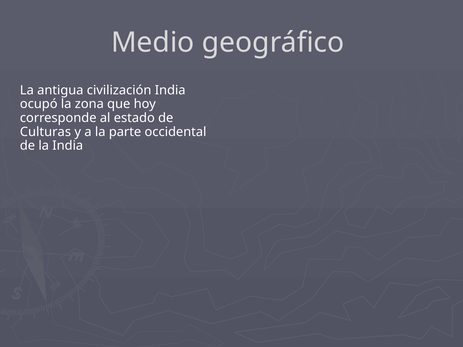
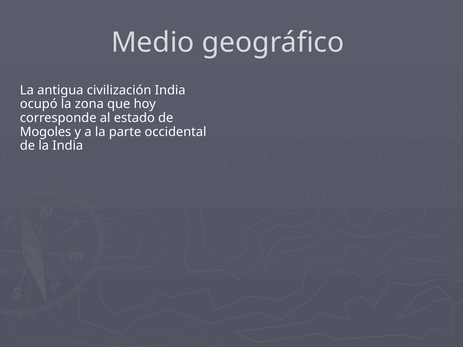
Culturas: Culturas -> Mogoles
